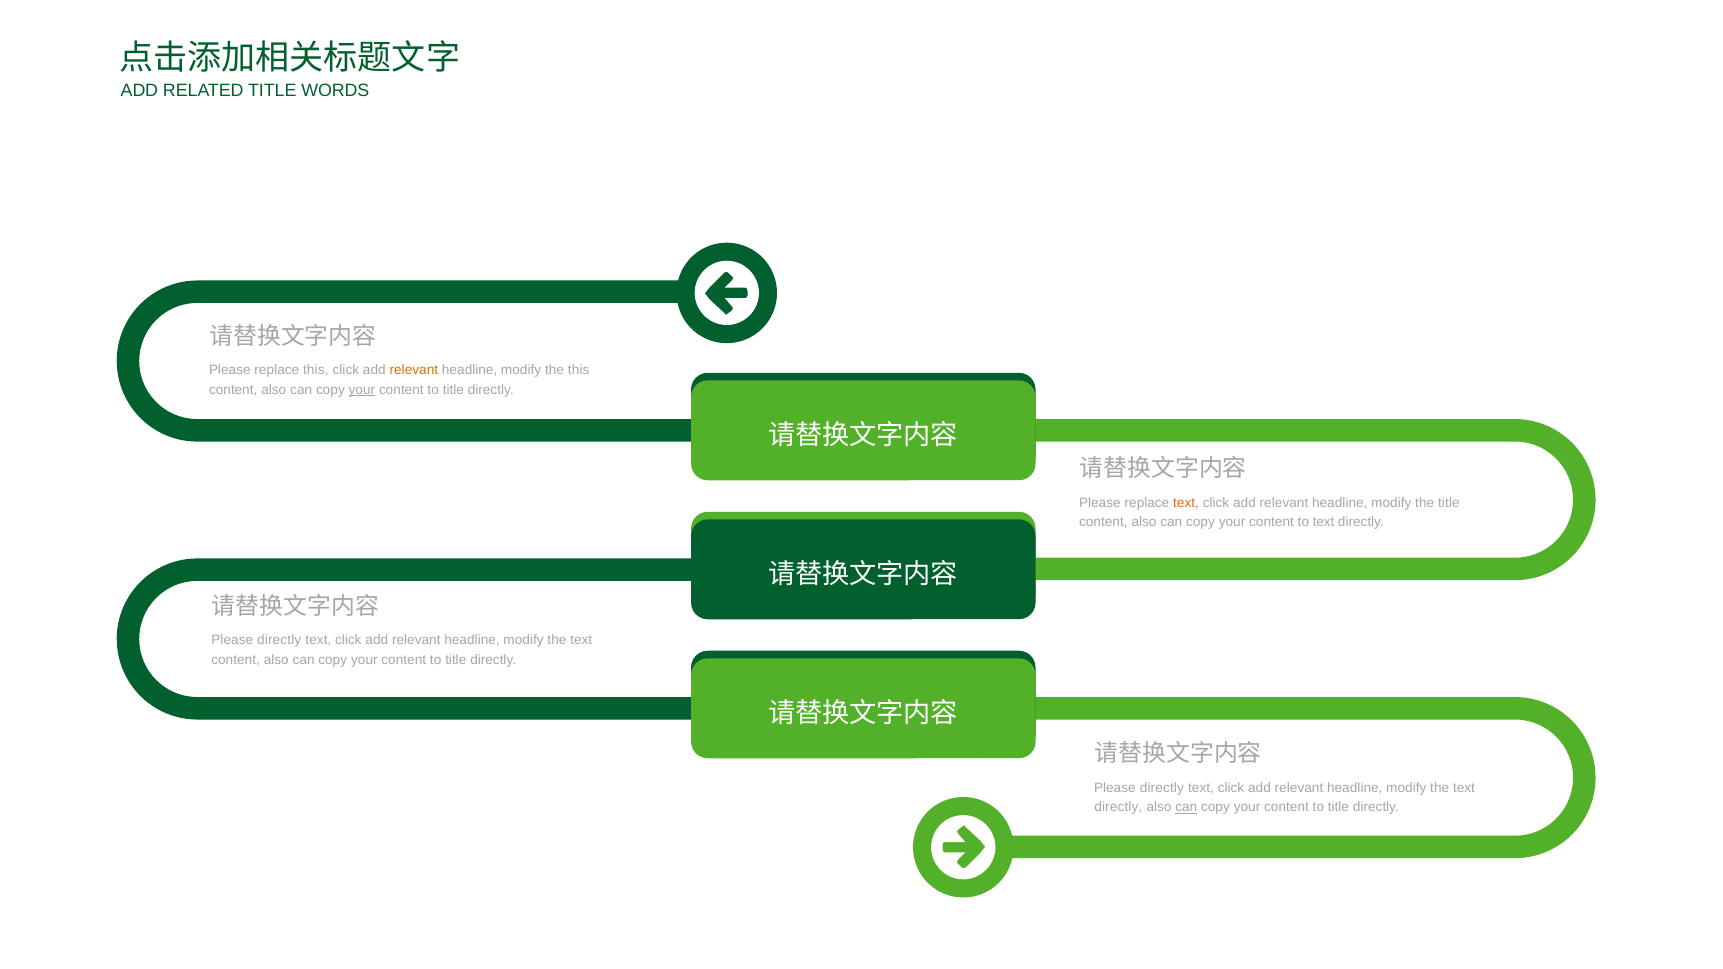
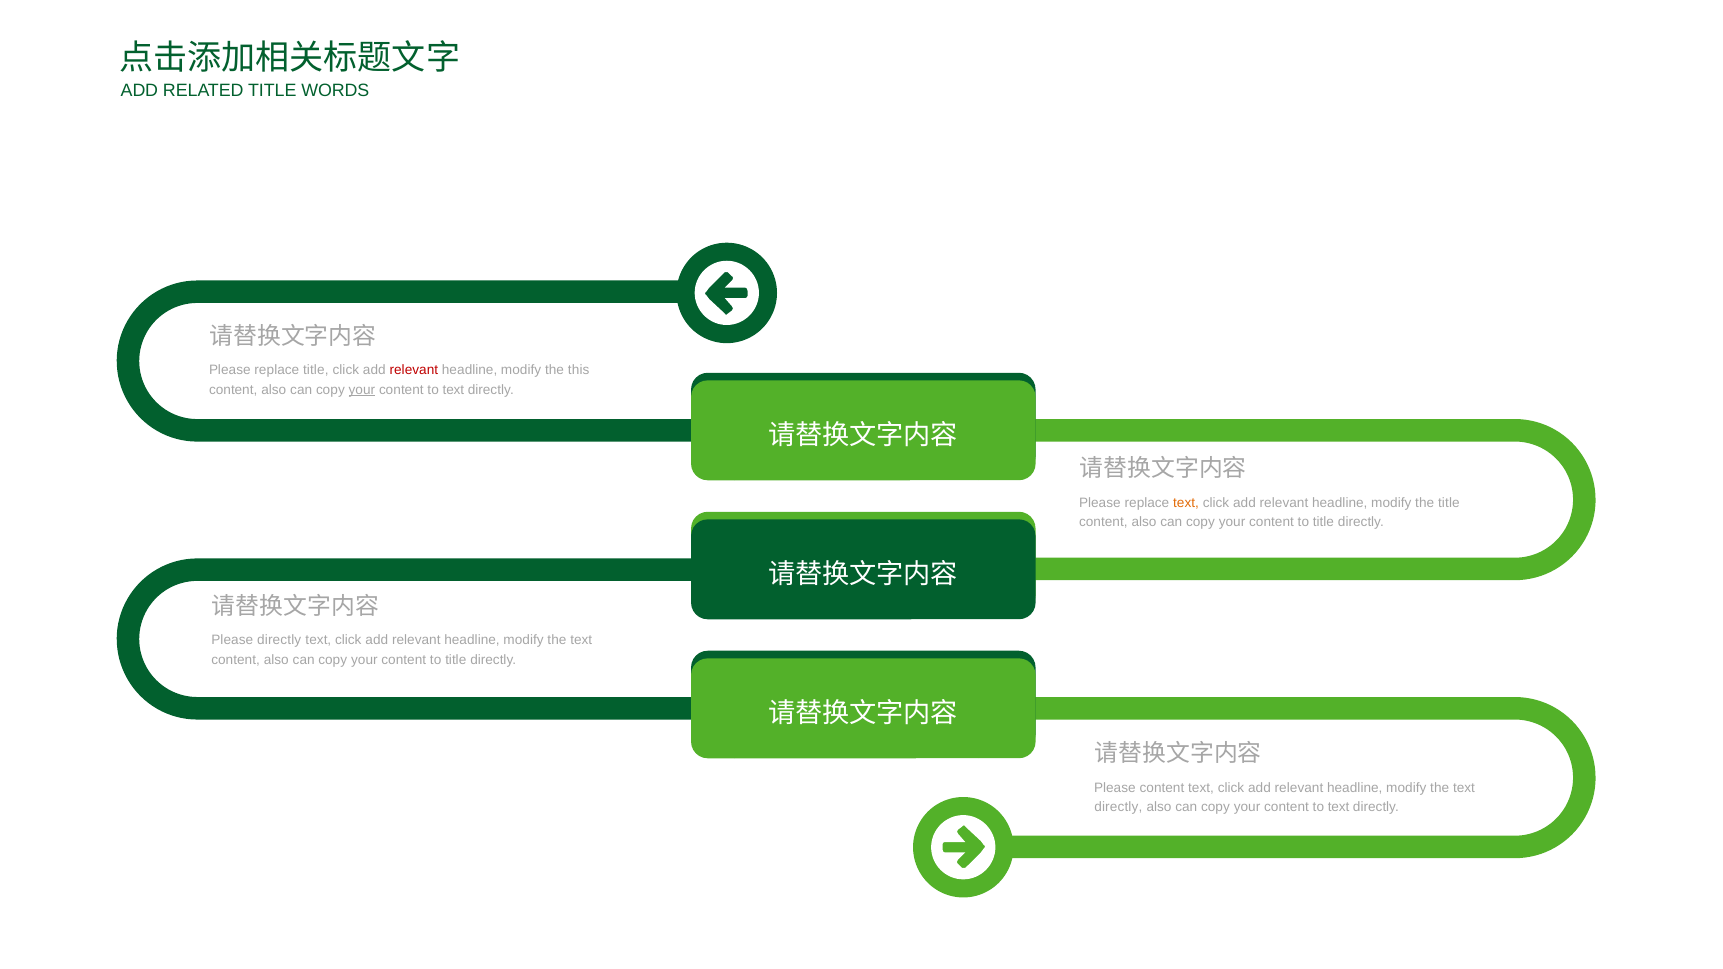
replace this: this -> title
relevant at (414, 370) colour: orange -> red
title at (453, 390): title -> text
text at (1324, 522): text -> title
directly at (1162, 788): directly -> content
can at (1186, 807) underline: present -> none
title at (1338, 807): title -> text
